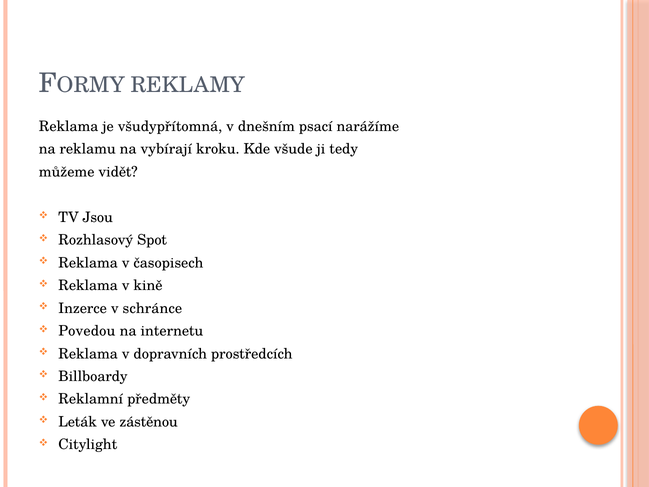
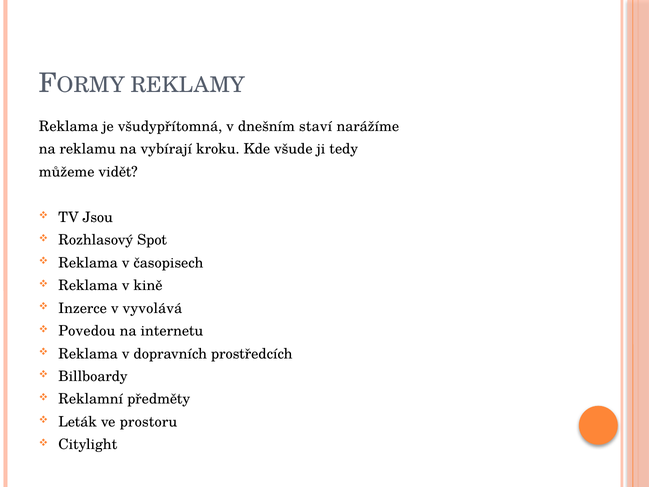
psací: psací -> staví
schránce: schránce -> vyvolává
zástěnou: zástěnou -> prostoru
